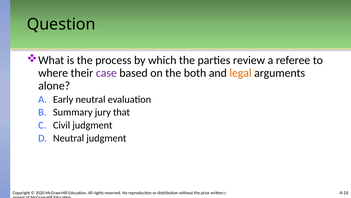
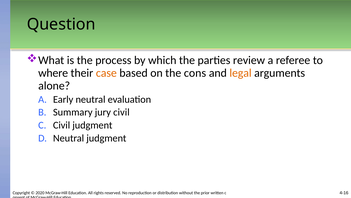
case colour: purple -> orange
both: both -> cons
jury that: that -> civil
